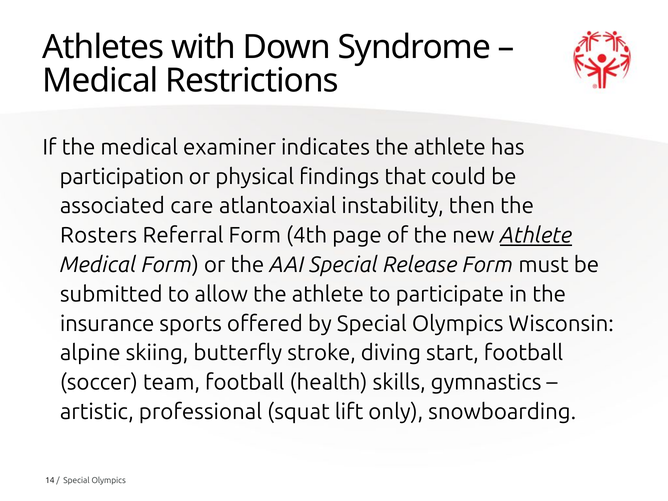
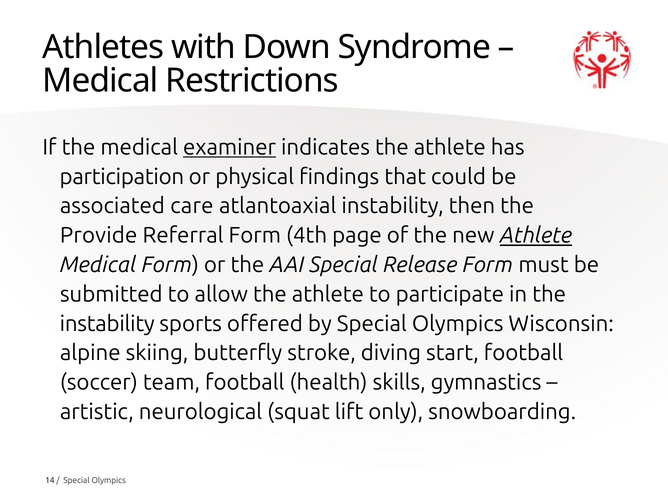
examiner underline: none -> present
Rosters: Rosters -> Provide
insurance at (107, 324): insurance -> instability
professional: professional -> neurological
